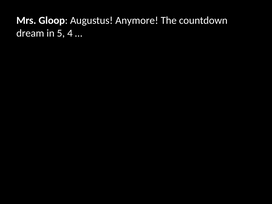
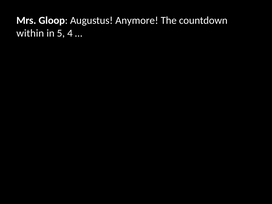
dream: dream -> within
